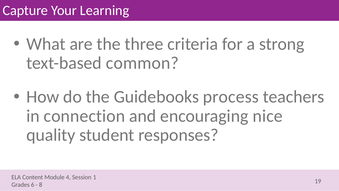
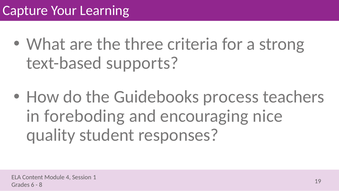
common: common -> supports
connection: connection -> foreboding
